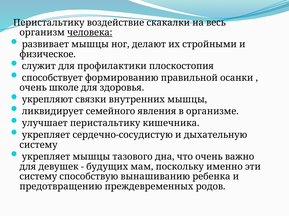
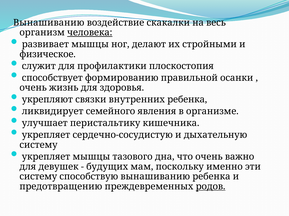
Перистальтику at (49, 23): Перистальтику -> Вынашиванию
школе: школе -> жизнь
внутренних мышцы: мышцы -> ребенка
родов underline: none -> present
